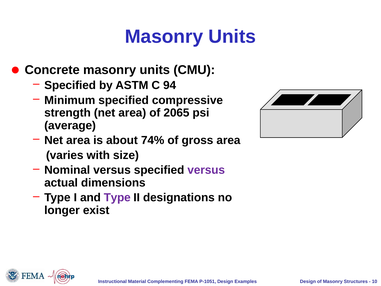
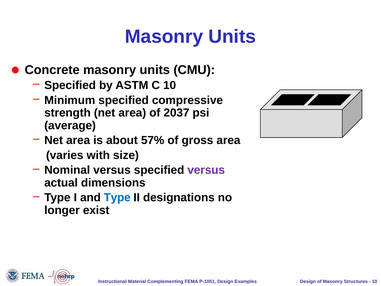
C 94: 94 -> 10
2065: 2065 -> 2037
74%: 74% -> 57%
Type at (117, 197) colour: purple -> blue
